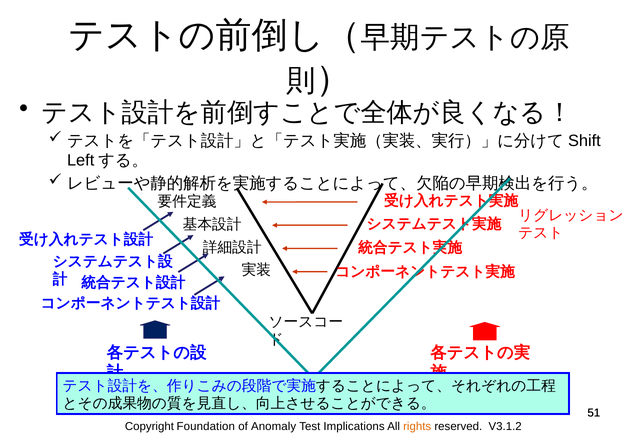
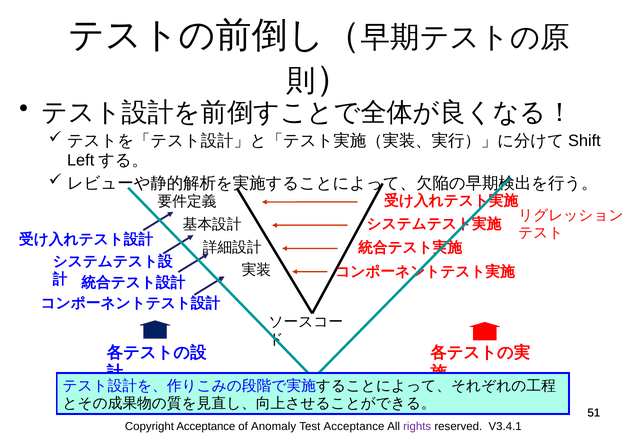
Copyright Foundation: Foundation -> Acceptance
Test Implications: Implications -> Acceptance
rights colour: orange -> purple
V3.1.2: V3.1.2 -> V3.4.1
